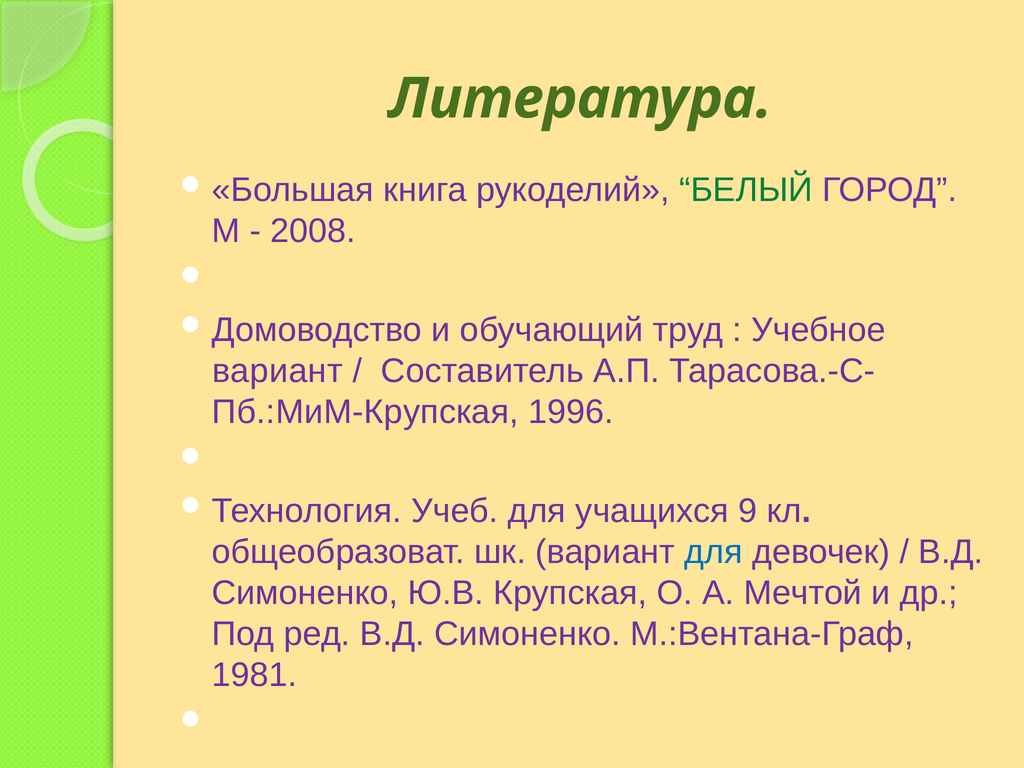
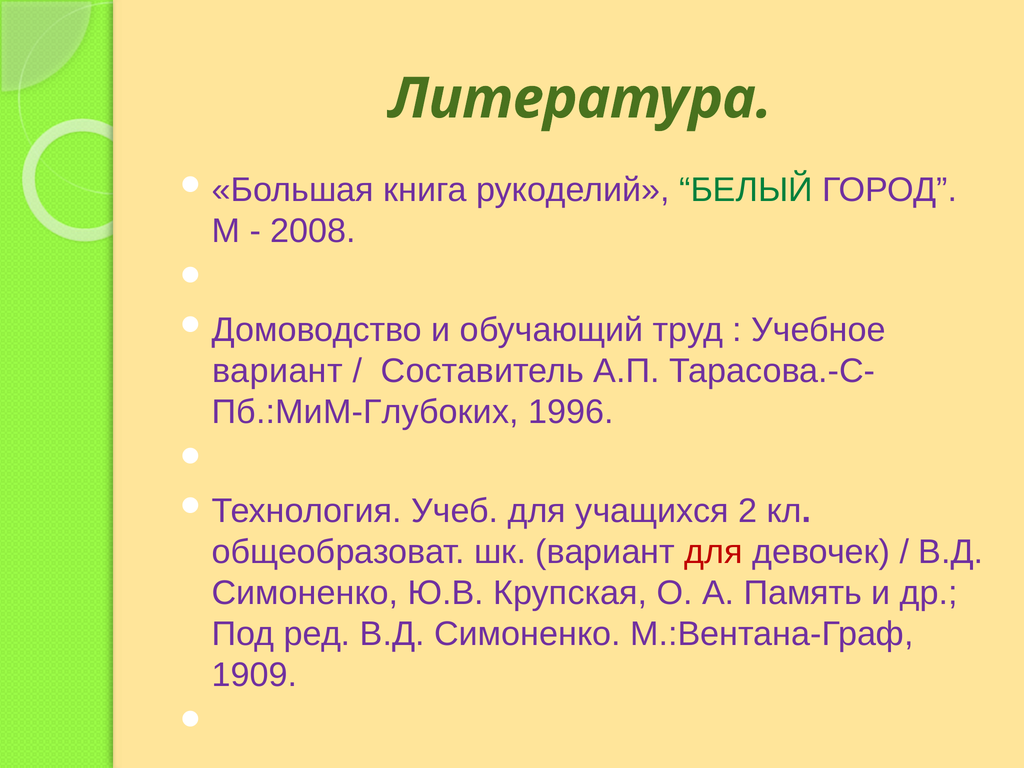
Пб.:МиМ-Крупская: Пб.:МиМ-Крупская -> Пб.:МиМ-Глубоких
9: 9 -> 2
для at (714, 552) colour: blue -> red
Мечтой: Мечтой -> Память
1981: 1981 -> 1909
